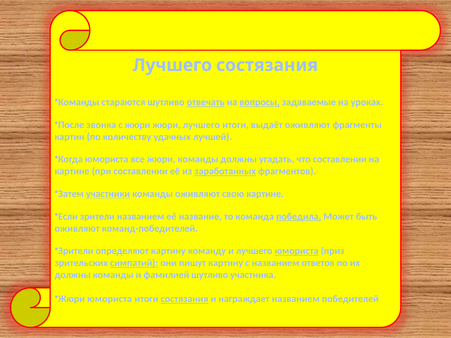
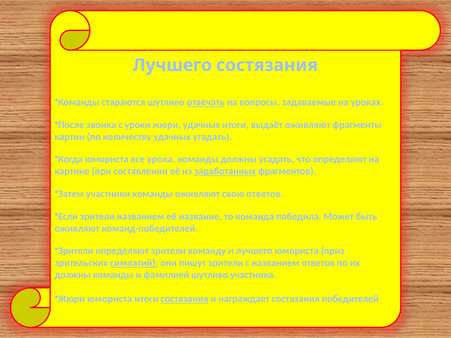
вопросы underline: present -> none
с жюри: жюри -> уроки
жюри лучшего: лучшего -> удачных
удачных лучшей: лучшей -> угадать
все жюри: жюри -> урока
что составлении: составлении -> определяют
участники underline: present -> none
свою картине: картине -> ответов
победила underline: present -> none
определяют картину: картину -> зрители
юмориста at (297, 251) underline: present -> none
пишут картину: картину -> зрители
награждает названием: названием -> состязания
